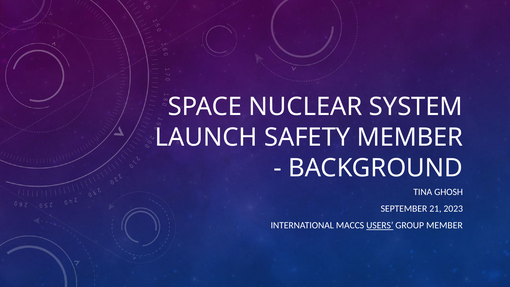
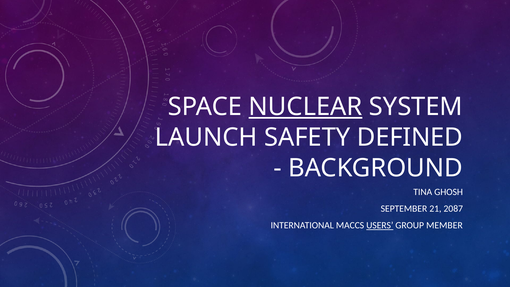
NUCLEAR underline: none -> present
SAFETY MEMBER: MEMBER -> DEFINED
2023: 2023 -> 2087
